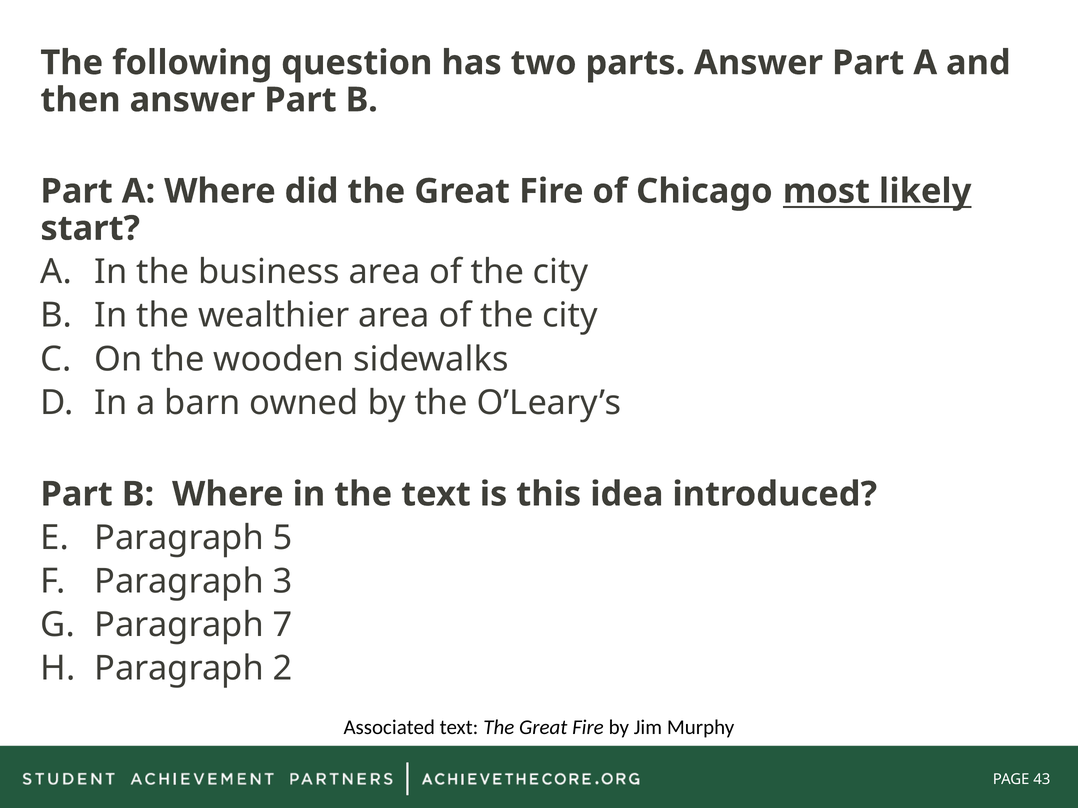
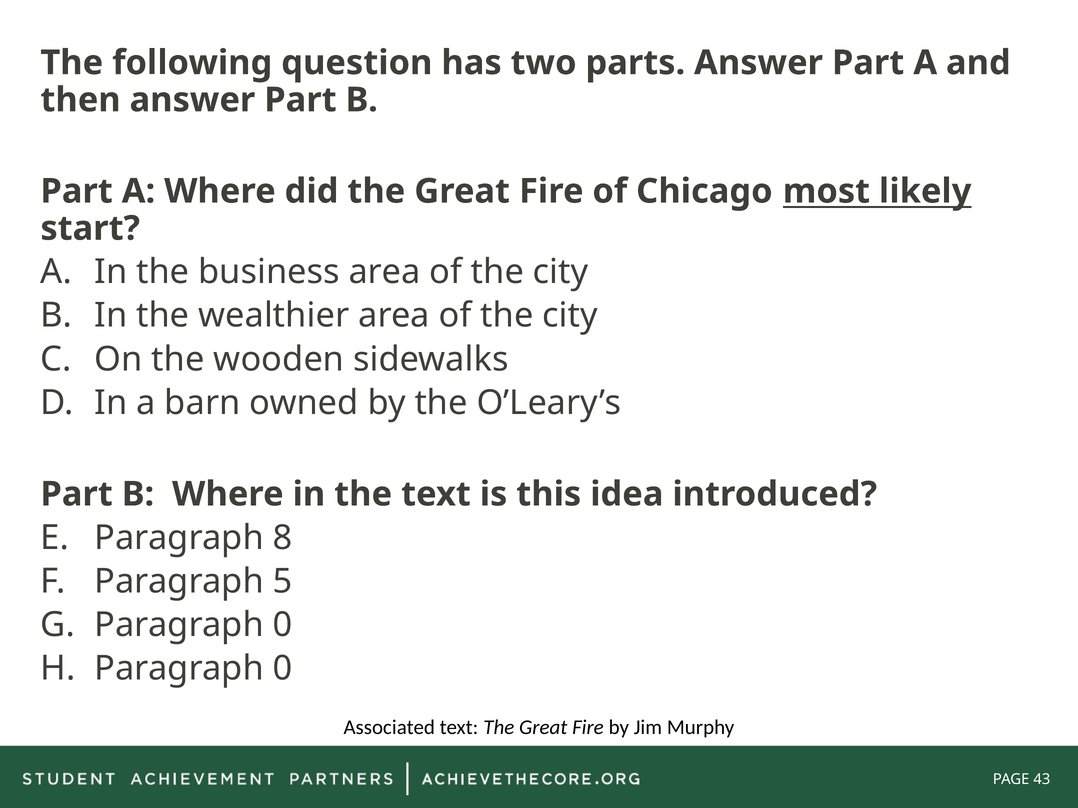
5: 5 -> 8
3: 3 -> 5
7 at (282, 625): 7 -> 0
2 at (282, 669): 2 -> 0
